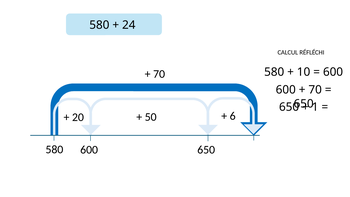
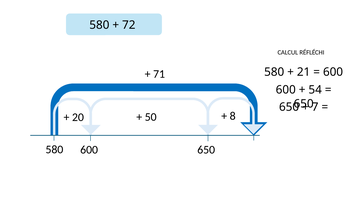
24: 24 -> 72
10: 10 -> 21
70 at (159, 74): 70 -> 71
70 at (315, 90): 70 -> 54
1: 1 -> 7
6: 6 -> 8
